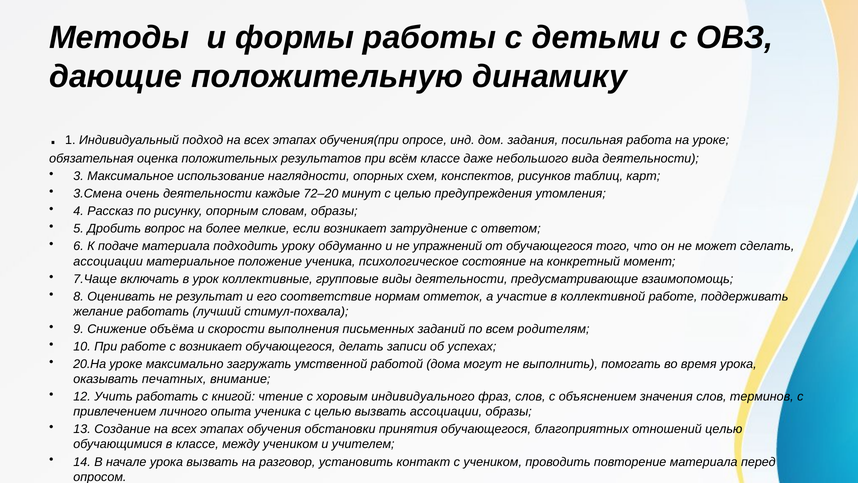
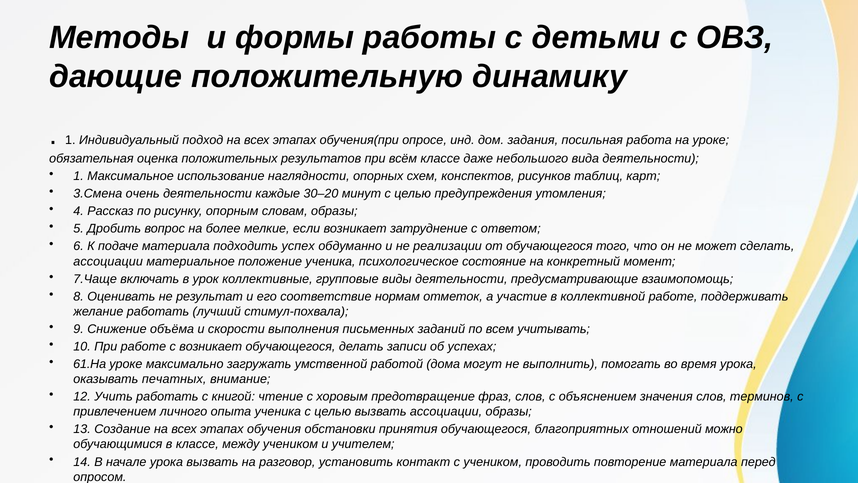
3 at (79, 176): 3 -> 1
72–20: 72–20 -> 30–20
уроку: уроку -> успех
упражнений: упражнений -> реализации
родителям: родителям -> учитывать
20.На: 20.На -> 61.На
индивидуального: индивидуального -> предотвращение
отношений целью: целью -> можно
